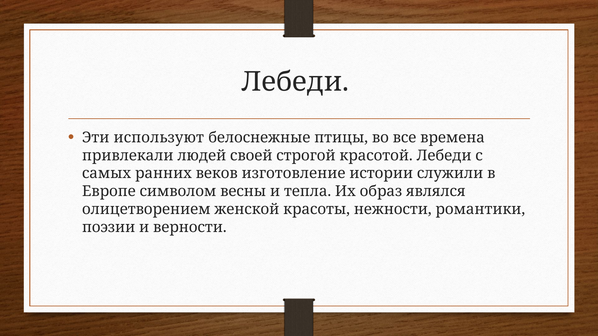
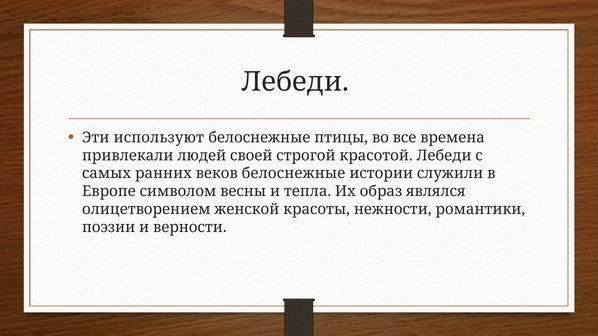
веков изготовление: изготовление -> белоснежные
